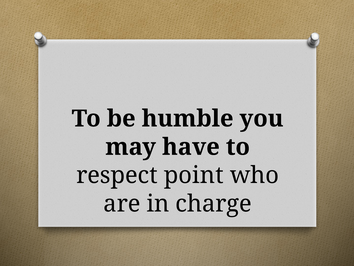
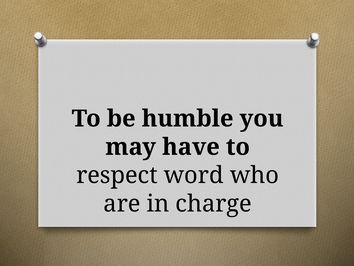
point: point -> word
